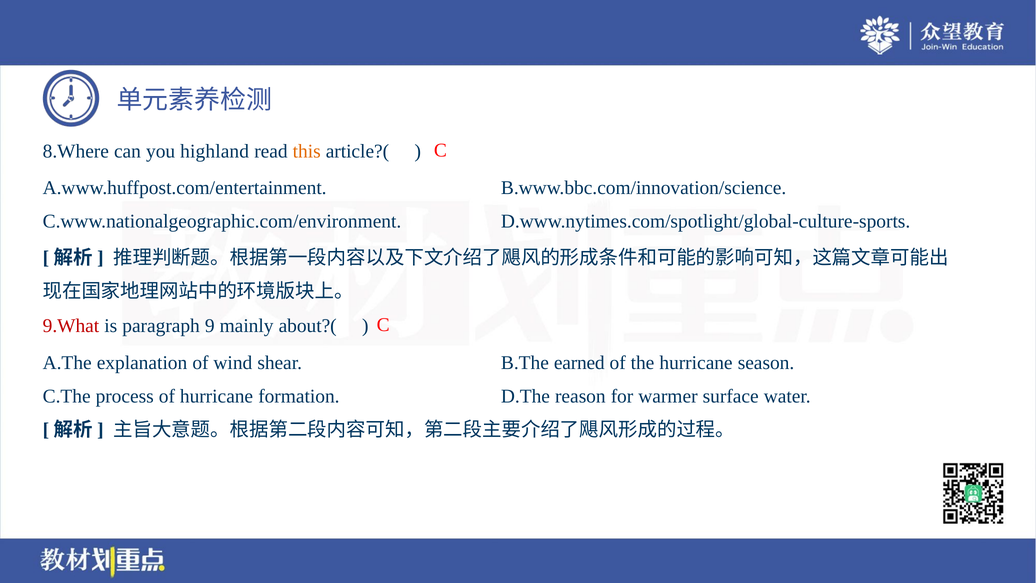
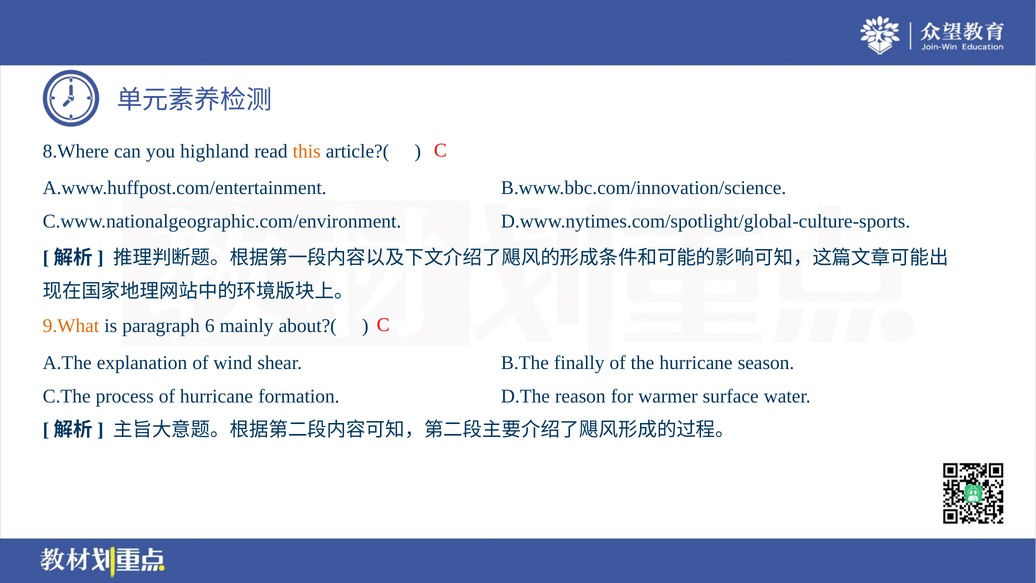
9.What colour: red -> orange
9: 9 -> 6
earned: earned -> finally
